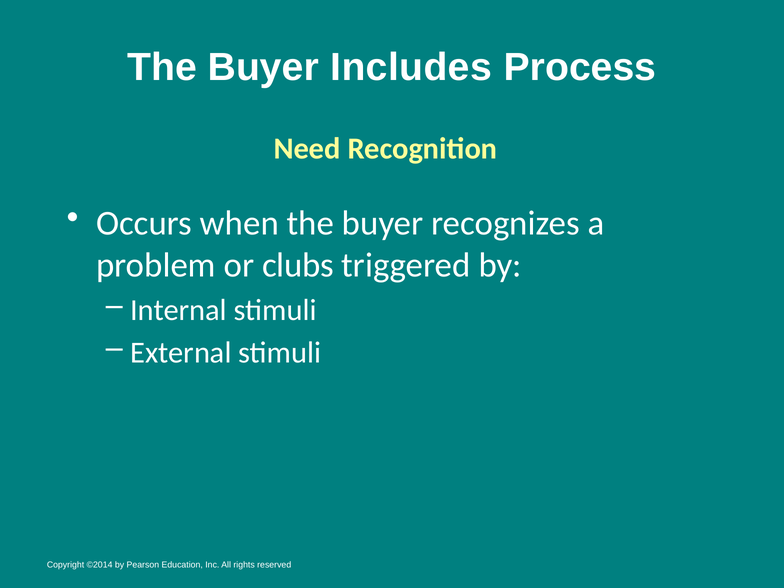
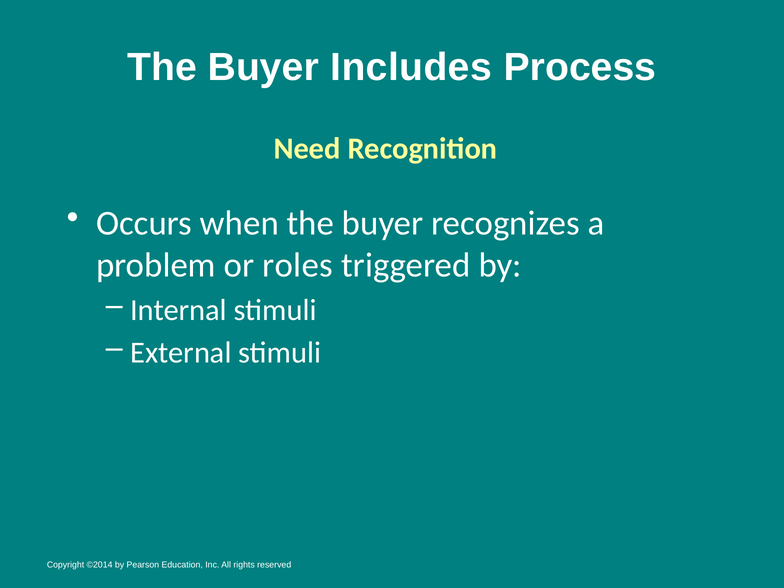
clubs: clubs -> roles
